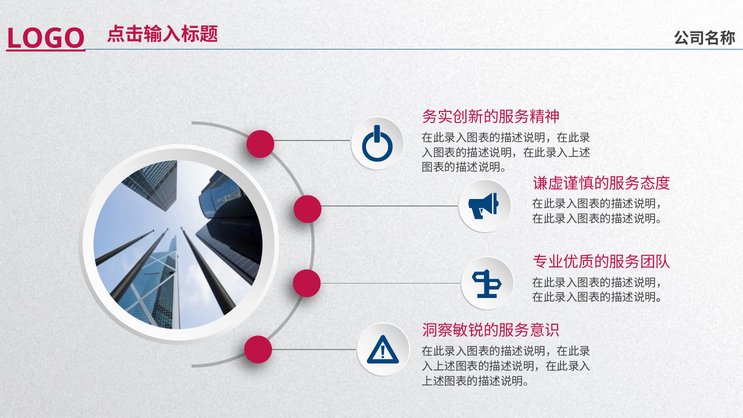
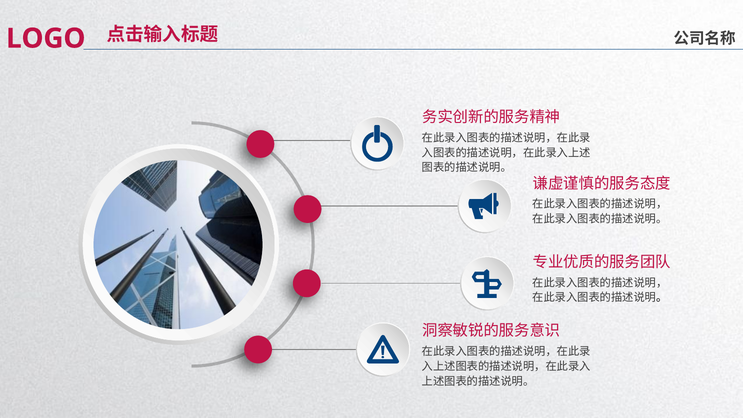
LOGO underline: present -> none
